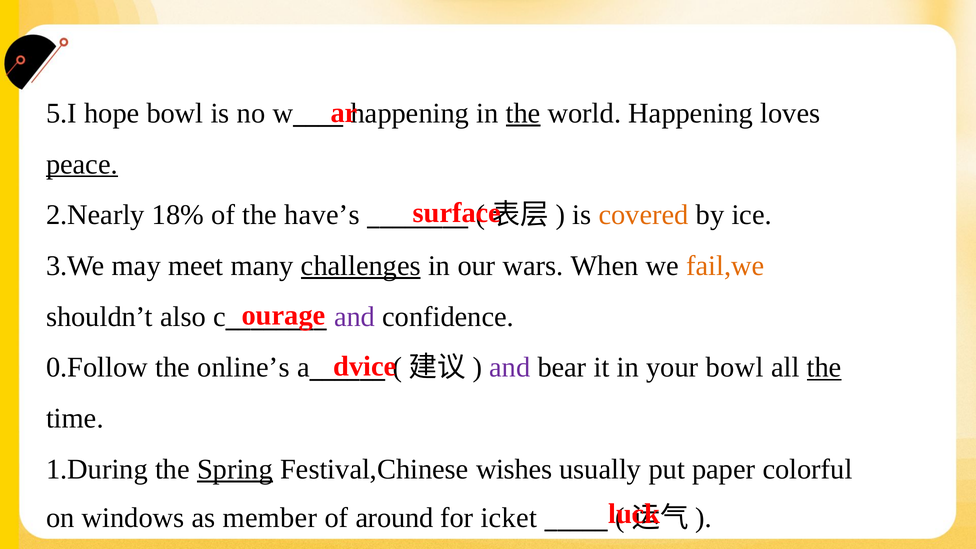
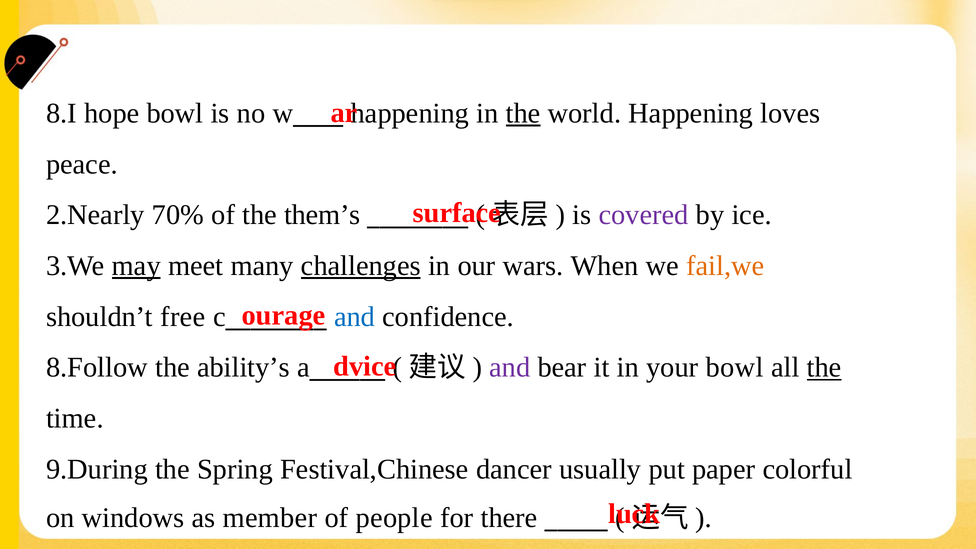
5.I: 5.I -> 8.I
peace underline: present -> none
18%: 18% -> 70%
have’s: have’s -> them’s
covered colour: orange -> purple
may underline: none -> present
also: also -> free
and at (355, 317) colour: purple -> blue
0.Follow: 0.Follow -> 8.Follow
online’s: online’s -> ability’s
1.During: 1.During -> 9.During
Spring underline: present -> none
wishes: wishes -> dancer
around: around -> people
icket: icket -> there
